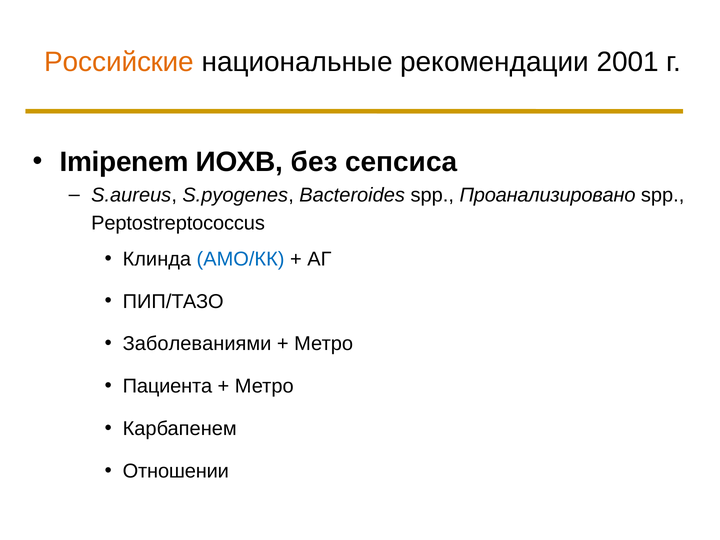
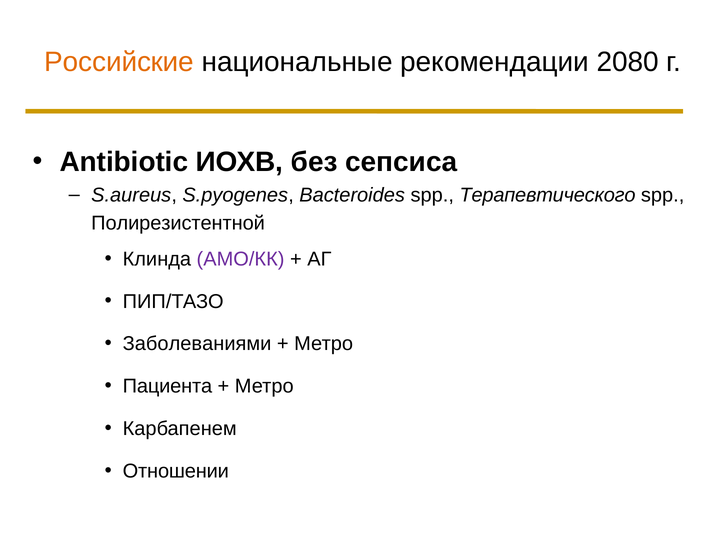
2001: 2001 -> 2080
Imipenem: Imipenem -> Antibiotic
Проанализировано: Проанализировано -> Терапевтического
Peptostreptococcus: Peptostreptococcus -> Полирезистентной
АМО/КК colour: blue -> purple
